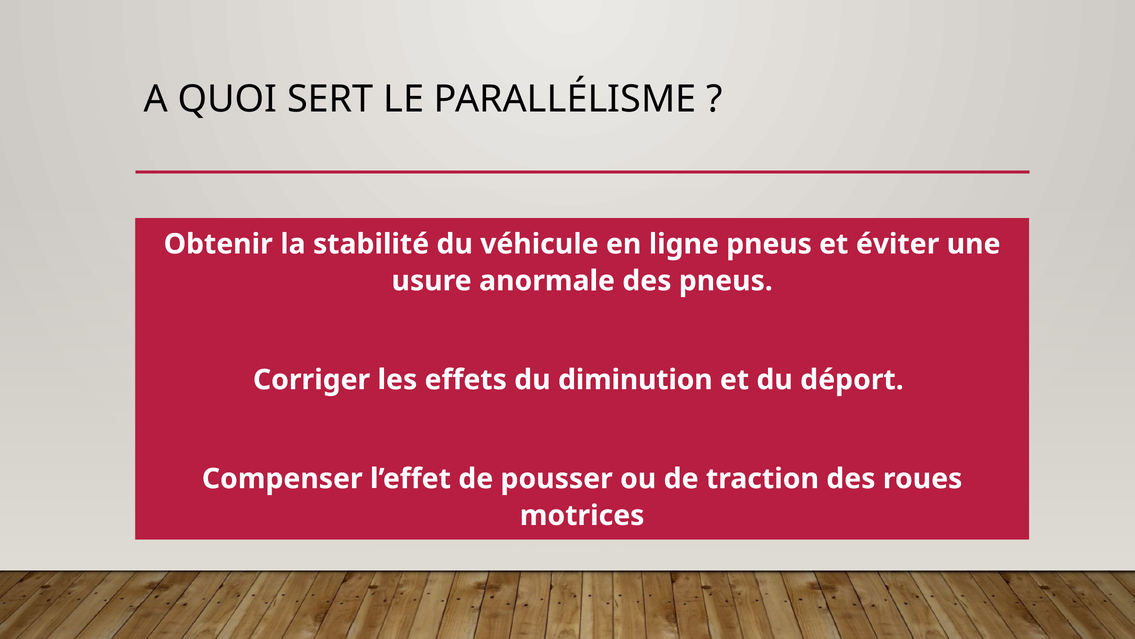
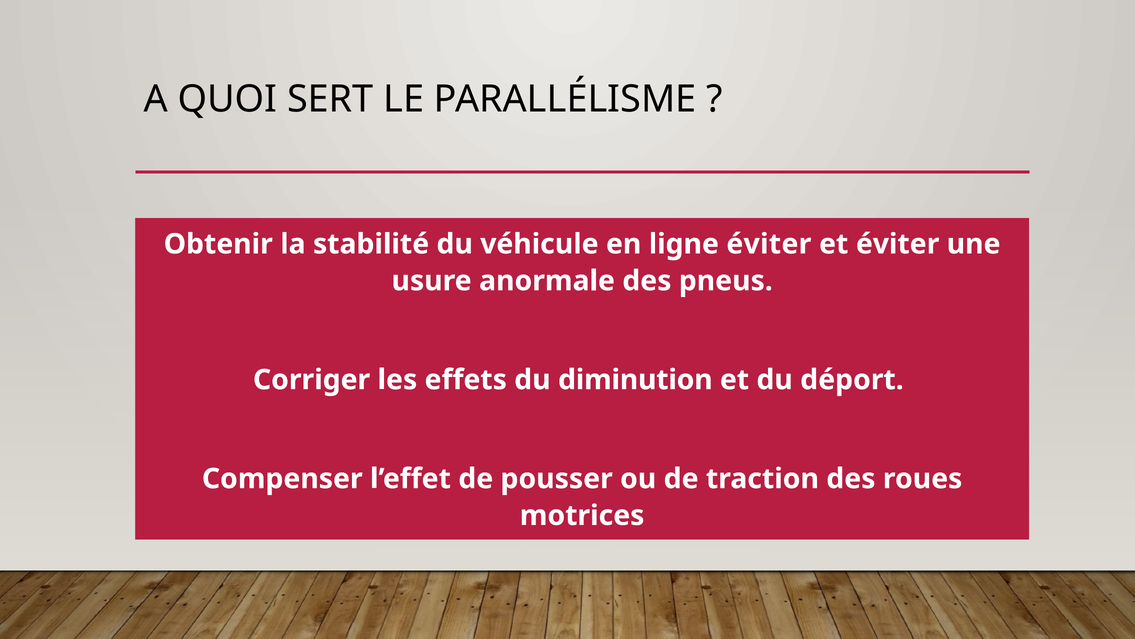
ligne pneus: pneus -> éviter
